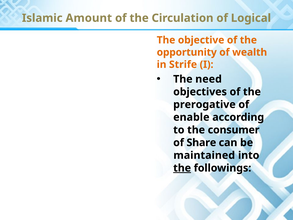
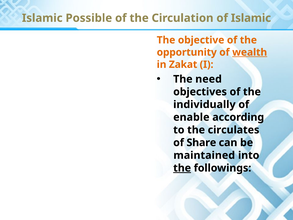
Amount: Amount -> Possible
of Logical: Logical -> Islamic
wealth underline: none -> present
Strife: Strife -> Zakat
prerogative: prerogative -> individually
consumer: consumer -> circulates
